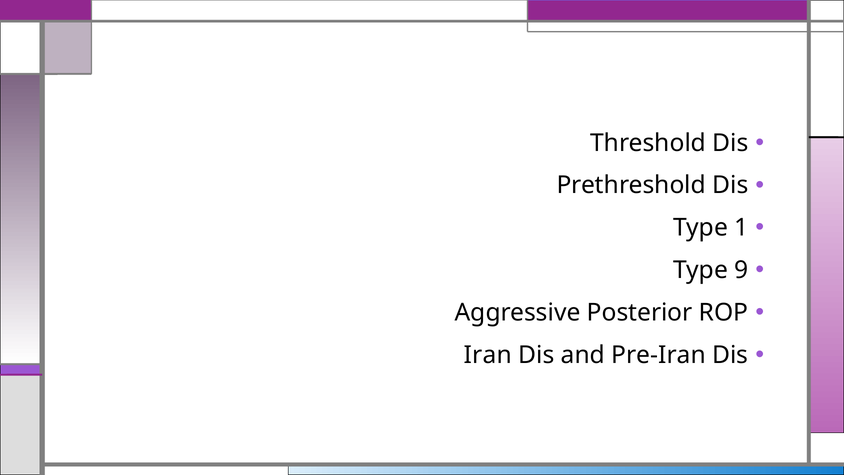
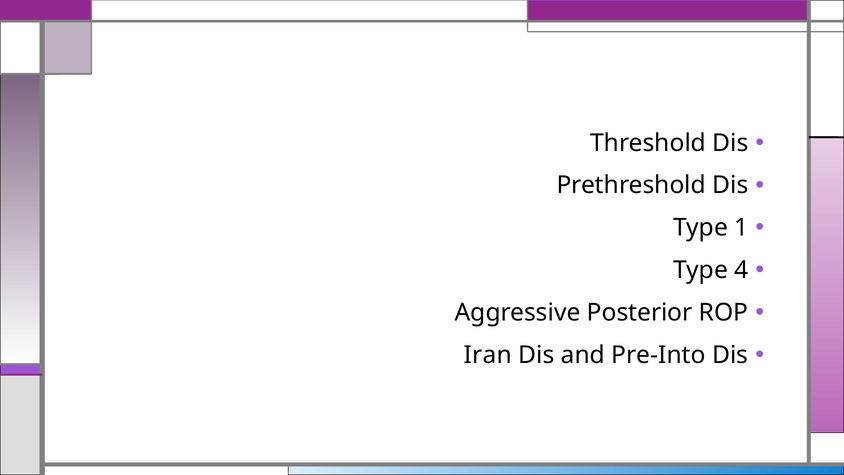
9: 9 -> 4
Pre-Iran: Pre-Iran -> Pre-Into
